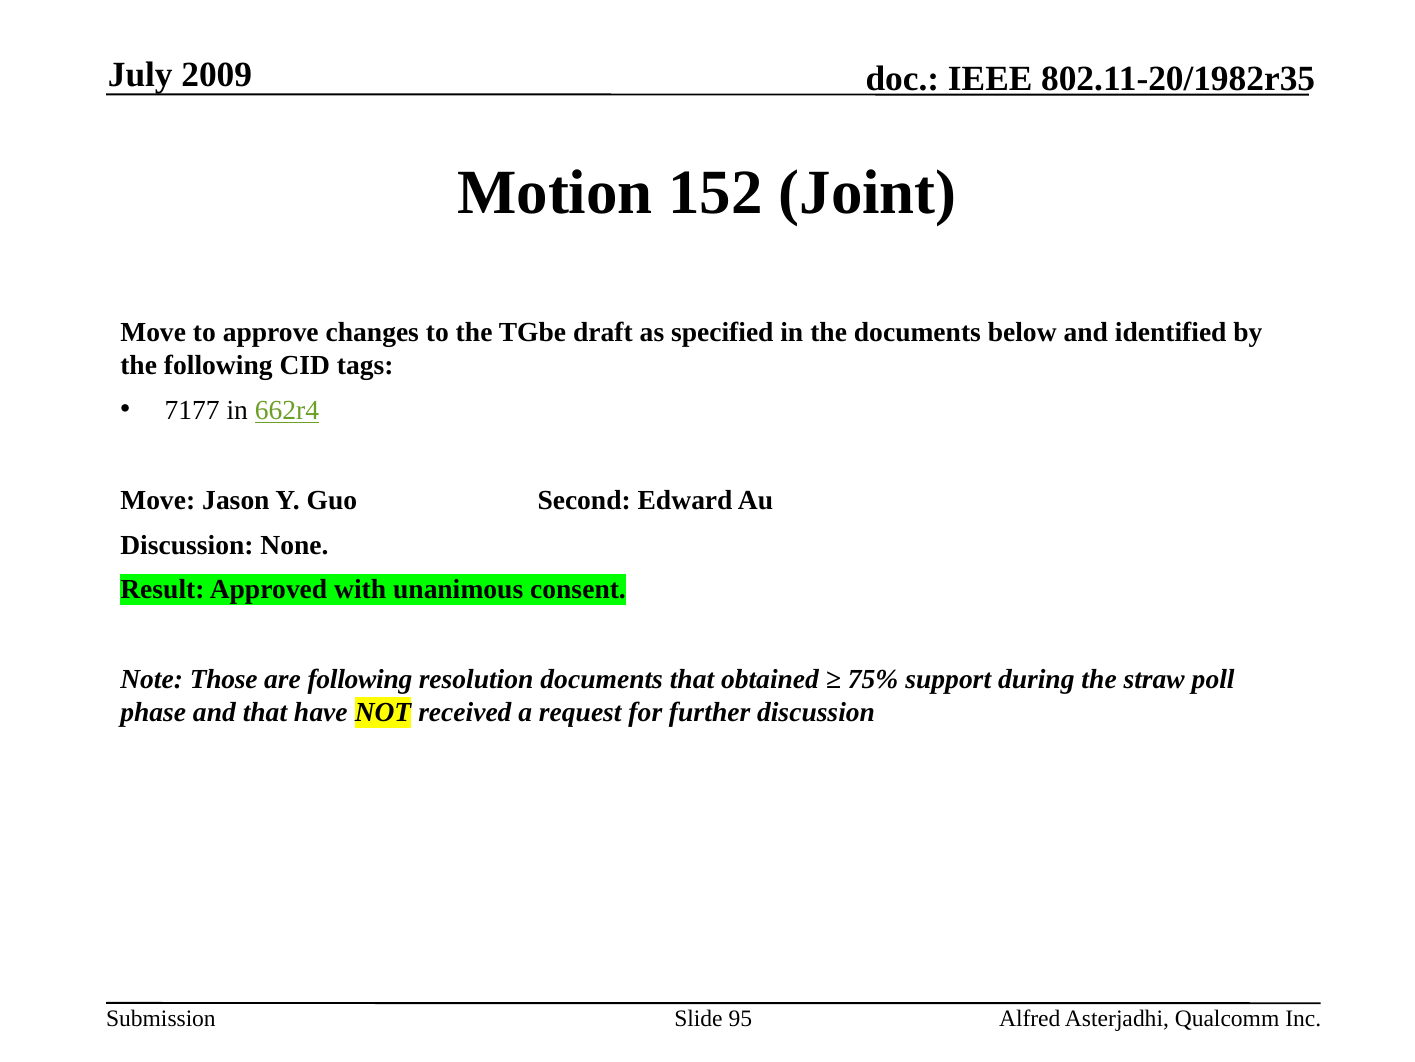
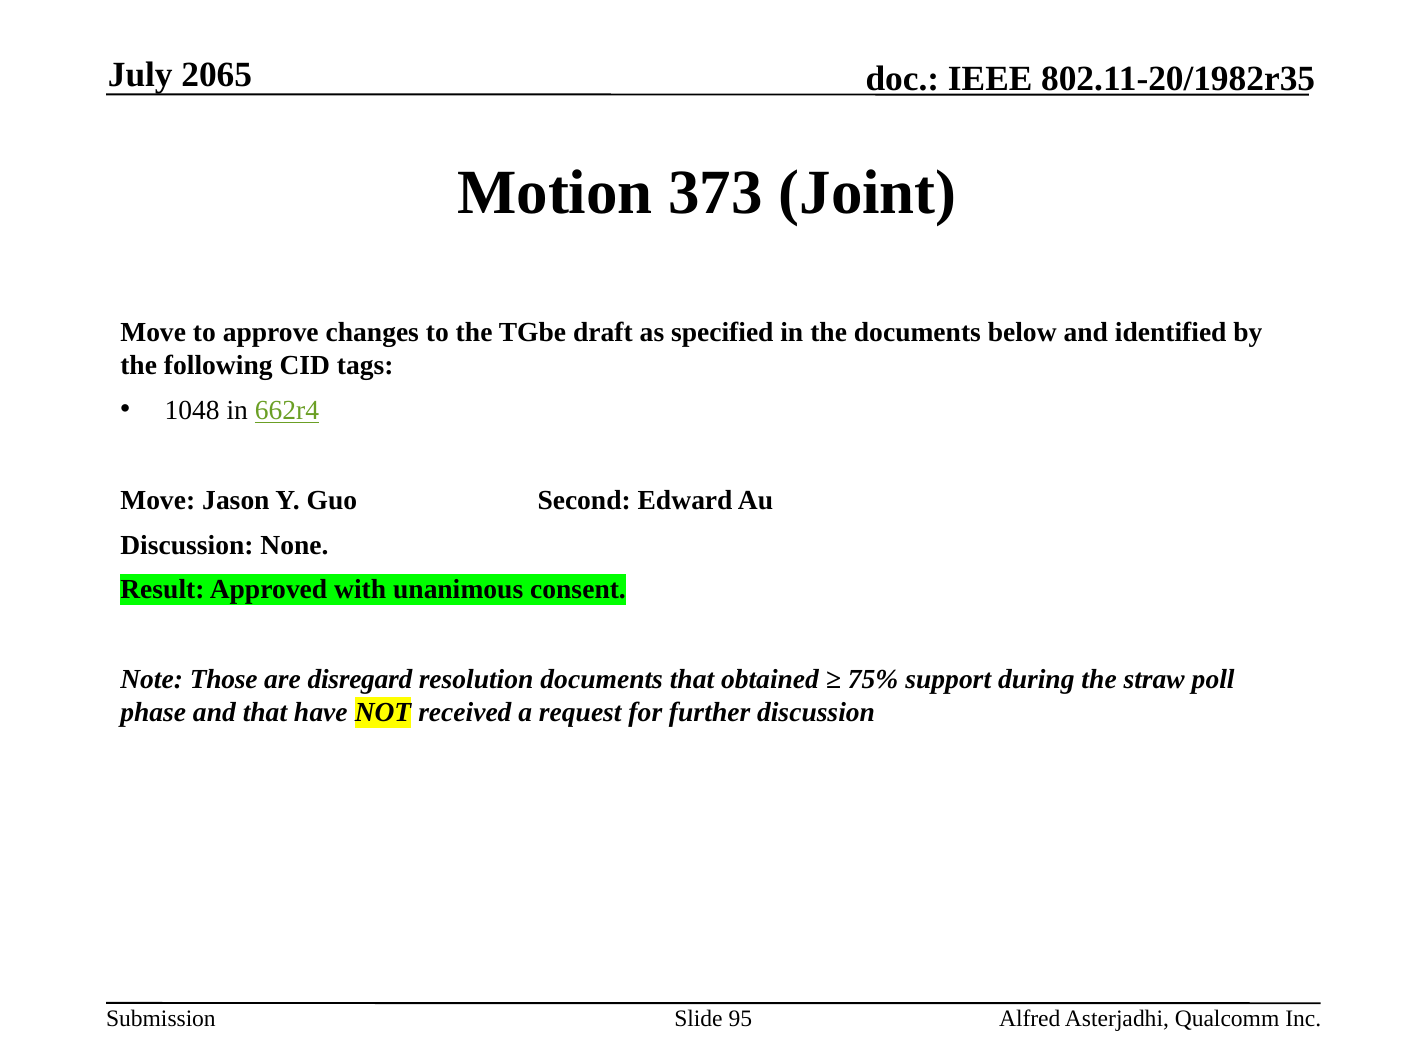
2009: 2009 -> 2065
152: 152 -> 373
7177: 7177 -> 1048
are following: following -> disregard
